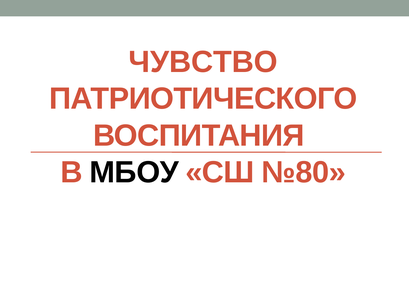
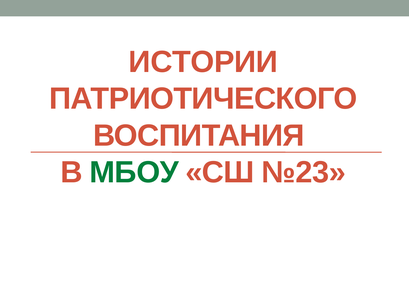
ЧУВСТВО: ЧУВСТВО -> ИСТОРИИ
МБОУ colour: black -> green
№80: №80 -> №23
